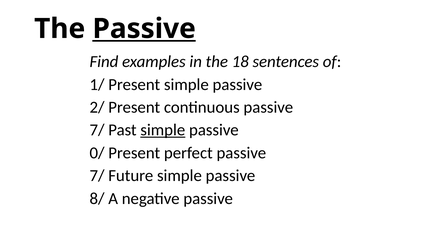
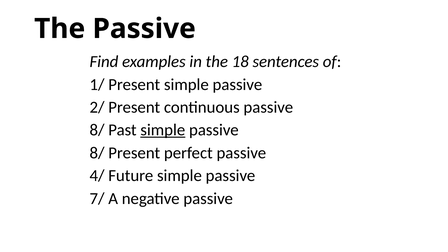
Passive at (144, 29) underline: present -> none
7/ at (97, 130): 7/ -> 8/
0/ at (97, 153): 0/ -> 8/
7/ at (97, 176): 7/ -> 4/
8/: 8/ -> 7/
